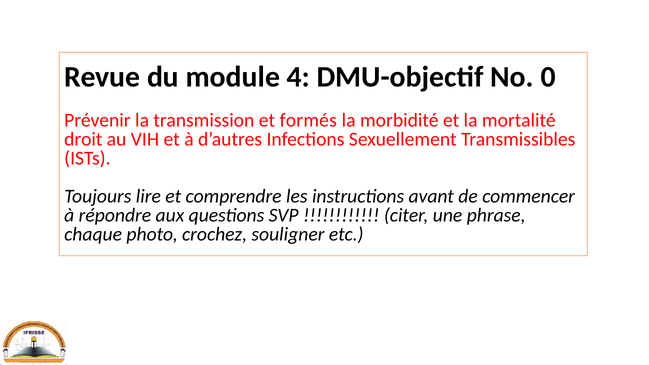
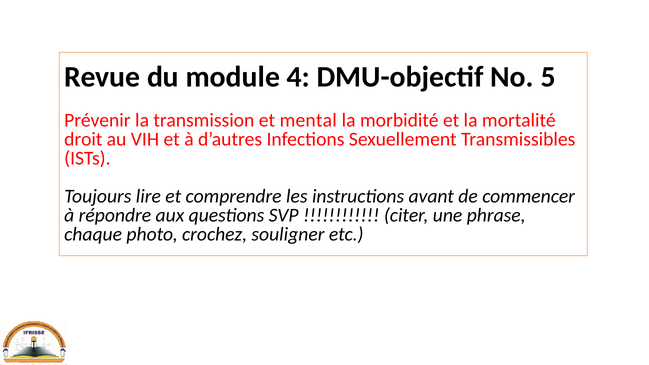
0: 0 -> 5
formés: formés -> mental
